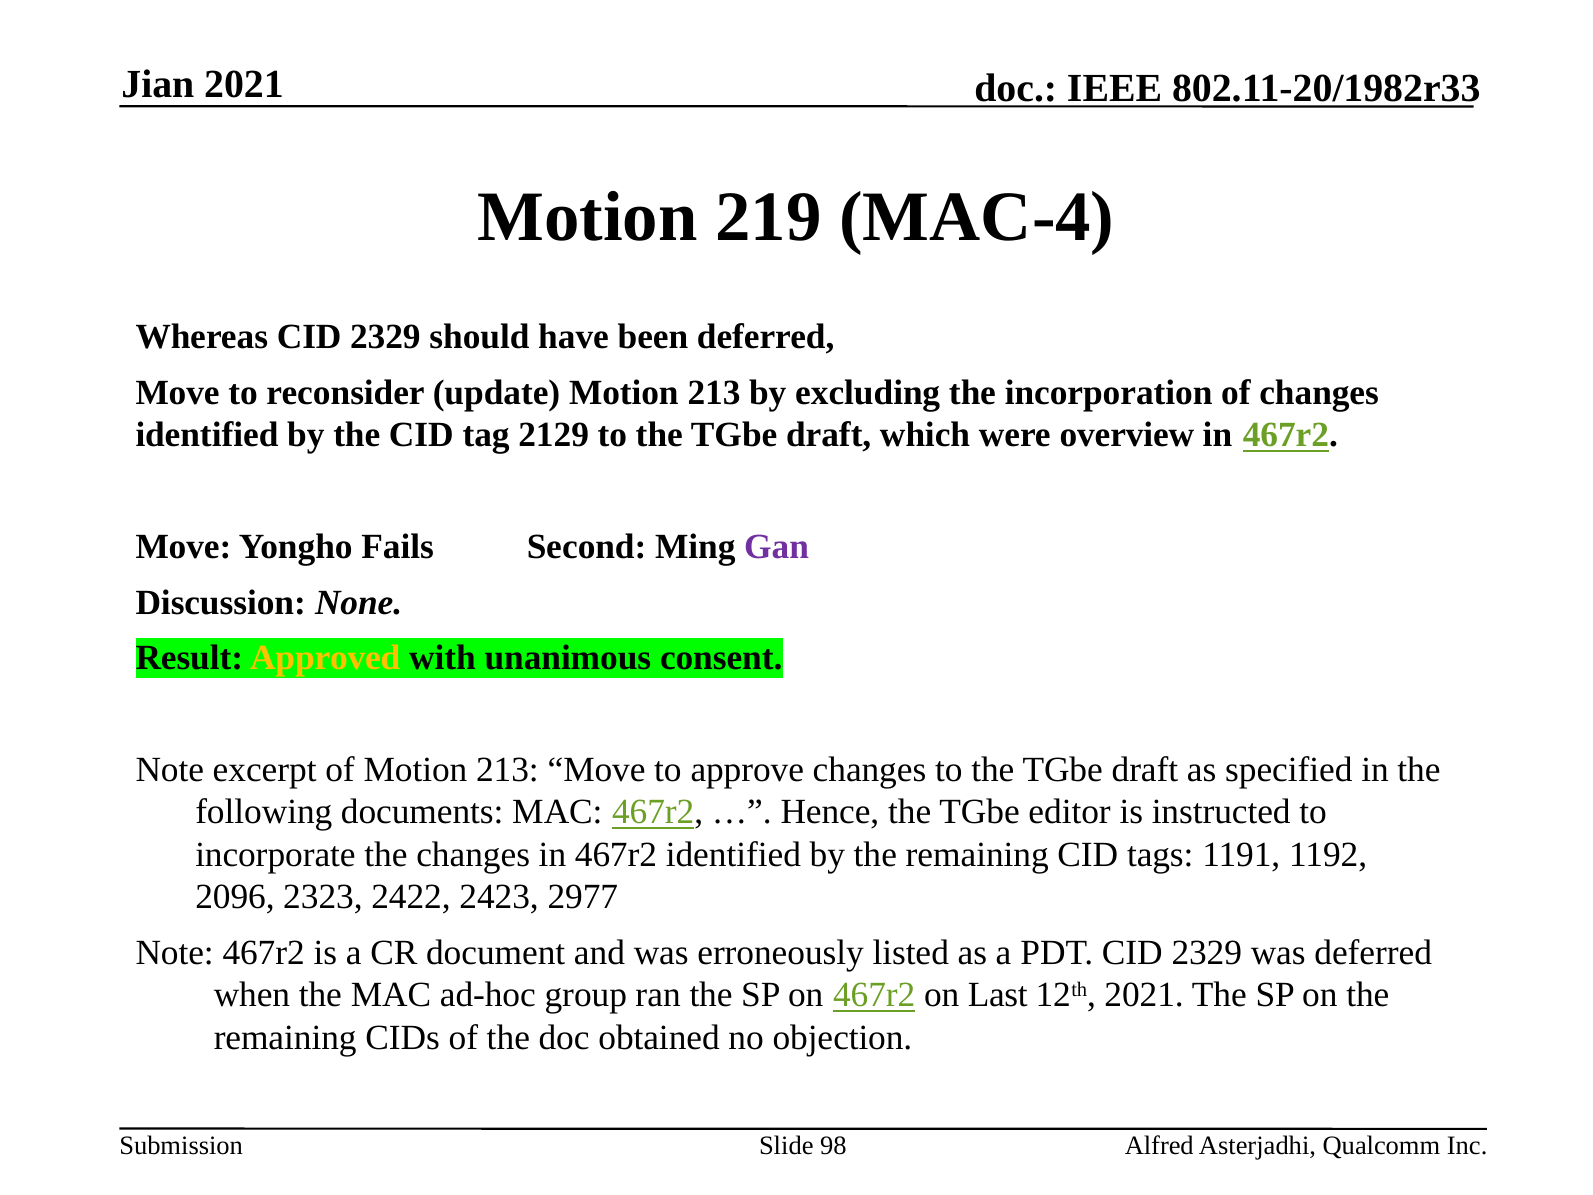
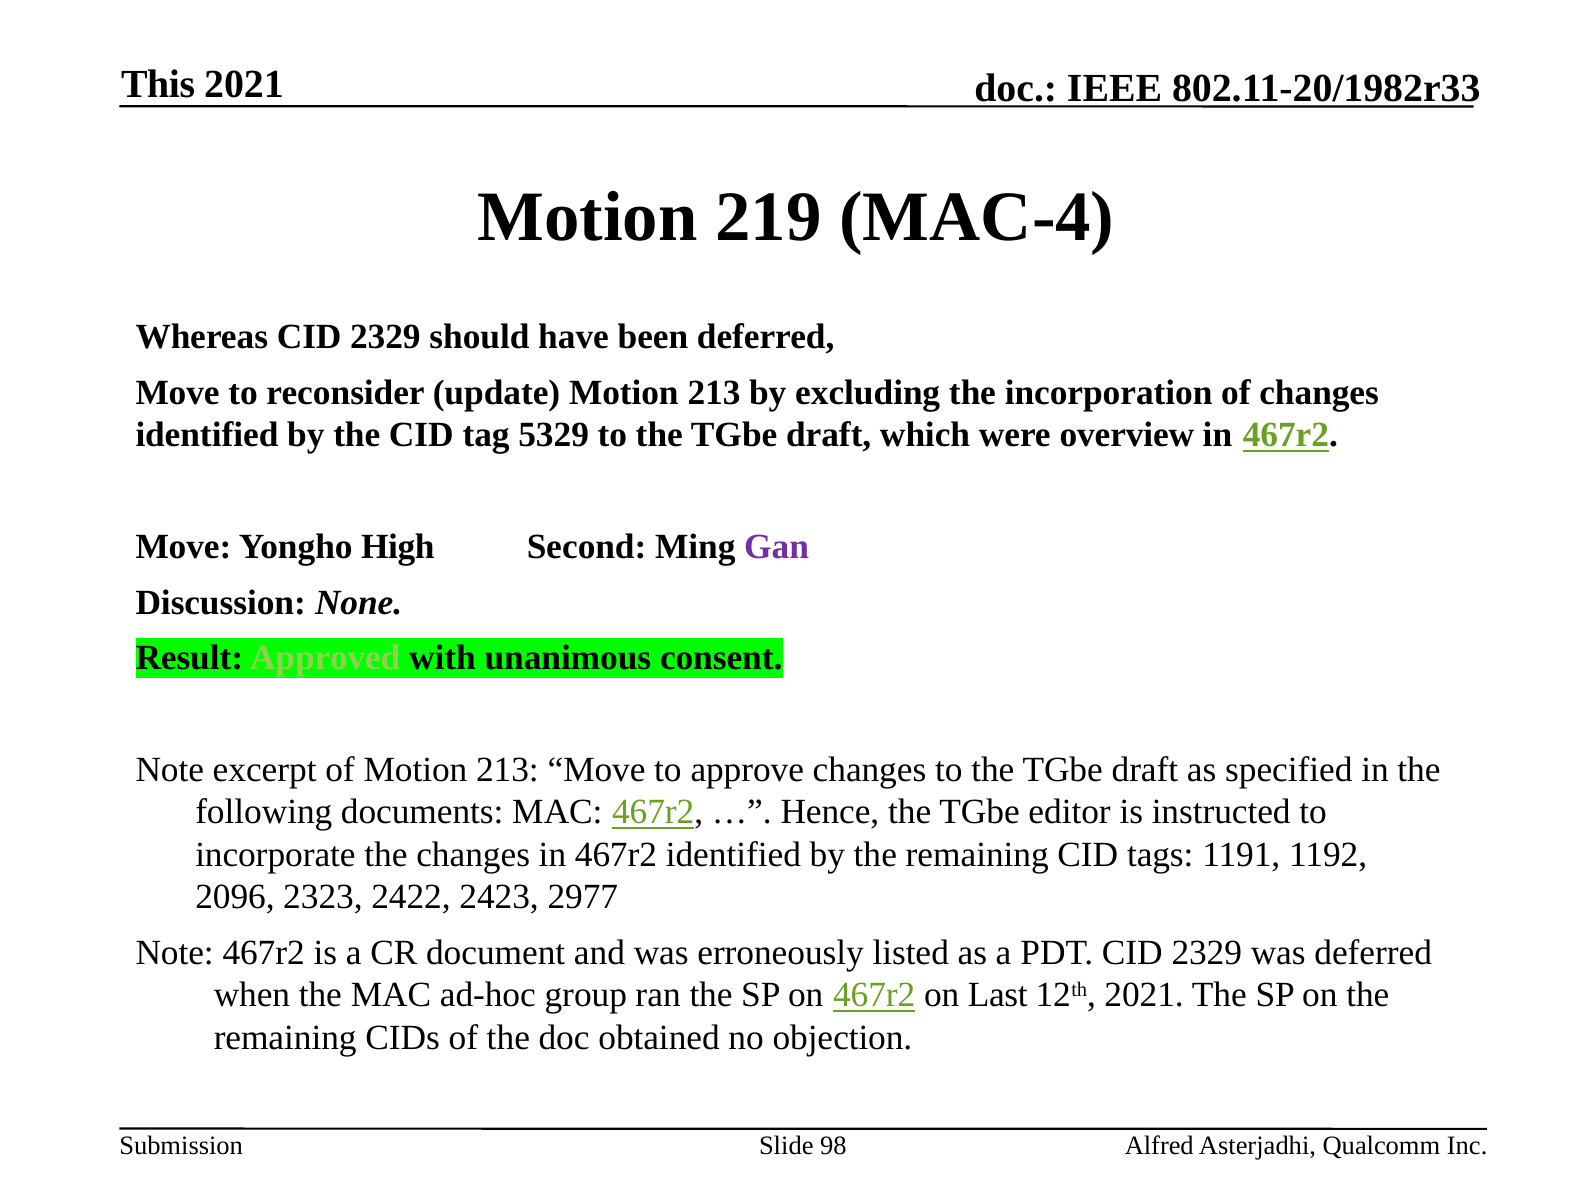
Jian: Jian -> This
2129: 2129 -> 5329
Fails: Fails -> High
Approved colour: yellow -> light green
